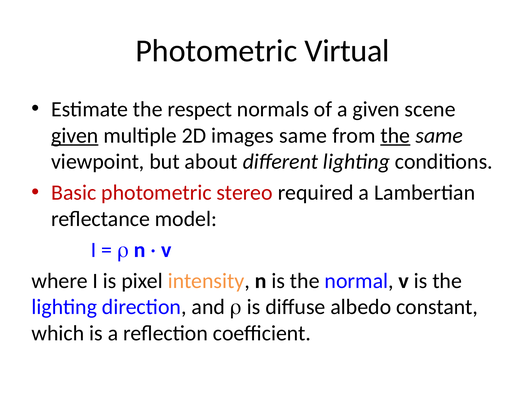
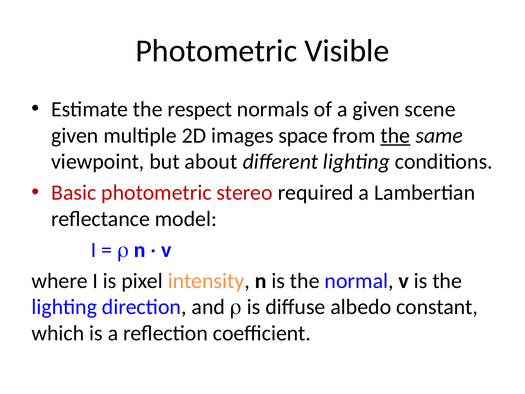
Virtual: Virtual -> Visible
given at (75, 135) underline: present -> none
images same: same -> space
